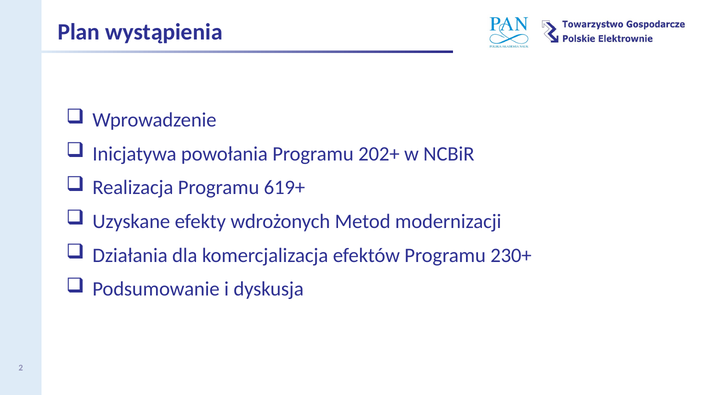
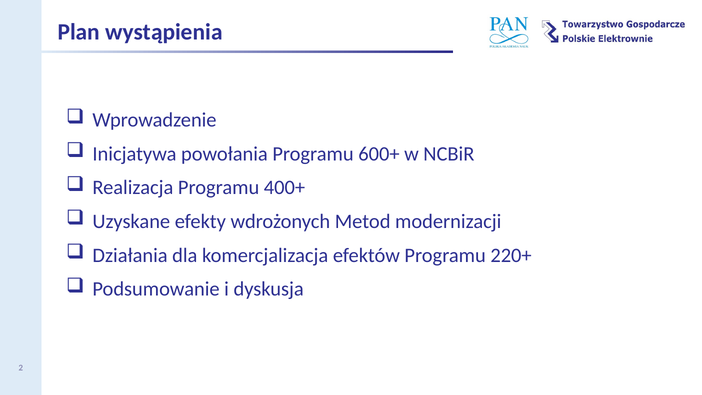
202+: 202+ -> 600+
619+: 619+ -> 400+
230+: 230+ -> 220+
